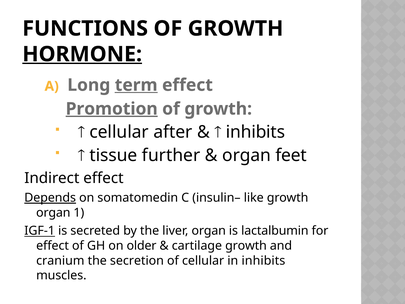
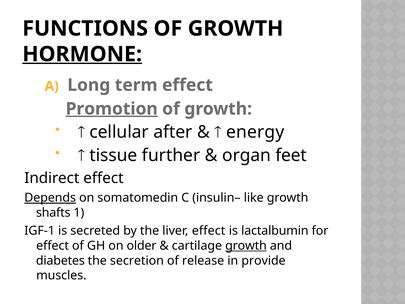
term underline: present -> none
inhibits at (255, 132): inhibits -> energy
organ at (53, 212): organ -> shafts
IGF-1 underline: present -> none
liver organ: organ -> effect
growth at (246, 246) underline: none -> present
cranium: cranium -> diabetes
of cellular: cellular -> release
in inhibits: inhibits -> provide
